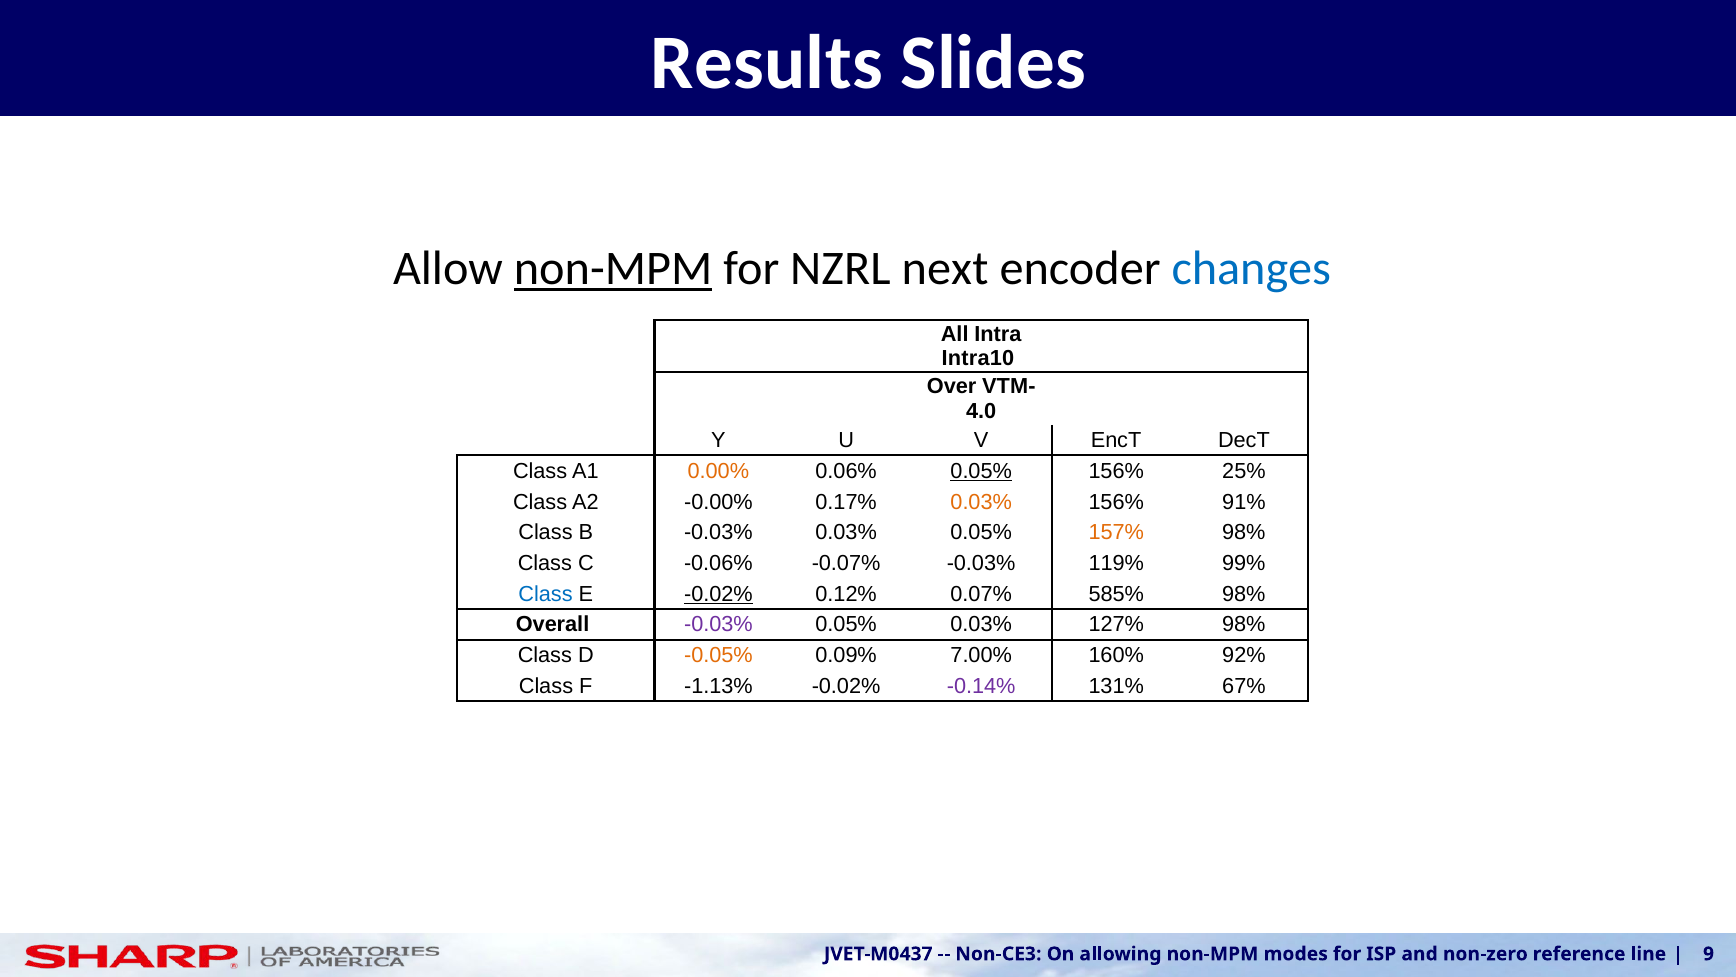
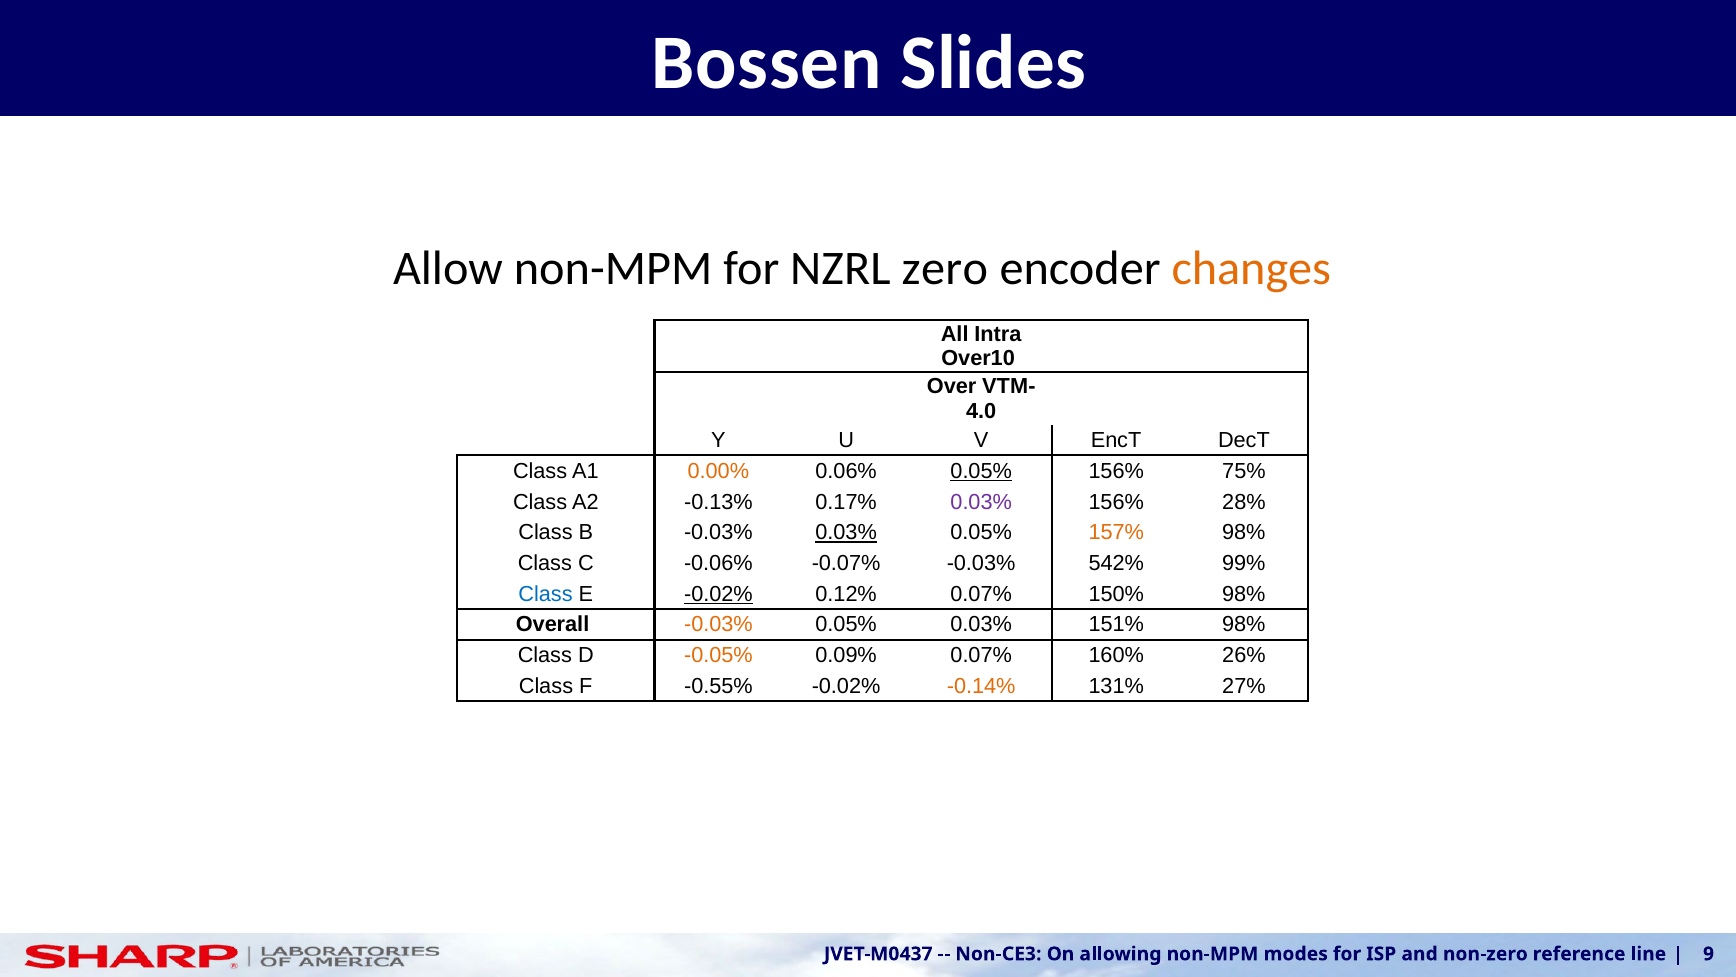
Results: Results -> Bossen
non-MPM at (613, 269) underline: present -> none
next: next -> zero
changes colour: blue -> orange
Intra10: Intra10 -> Over10
25%: 25% -> 75%
-0.00%: -0.00% -> -0.13%
0.03% at (981, 502) colour: orange -> purple
91%: 91% -> 28%
0.03% at (846, 532) underline: none -> present
119%: 119% -> 542%
585%: 585% -> 150%
-0.03% at (718, 624) colour: purple -> orange
127%: 127% -> 151%
0.09% 7.00%: 7.00% -> 0.07%
92%: 92% -> 26%
-1.13%: -1.13% -> -0.55%
-0.14% colour: purple -> orange
67%: 67% -> 27%
